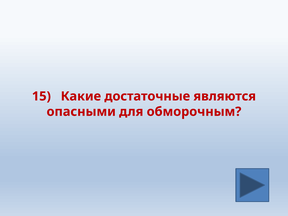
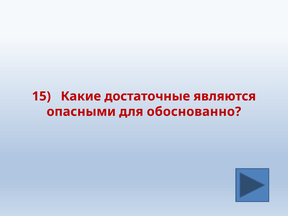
обморочным: обморочным -> обоснованно
